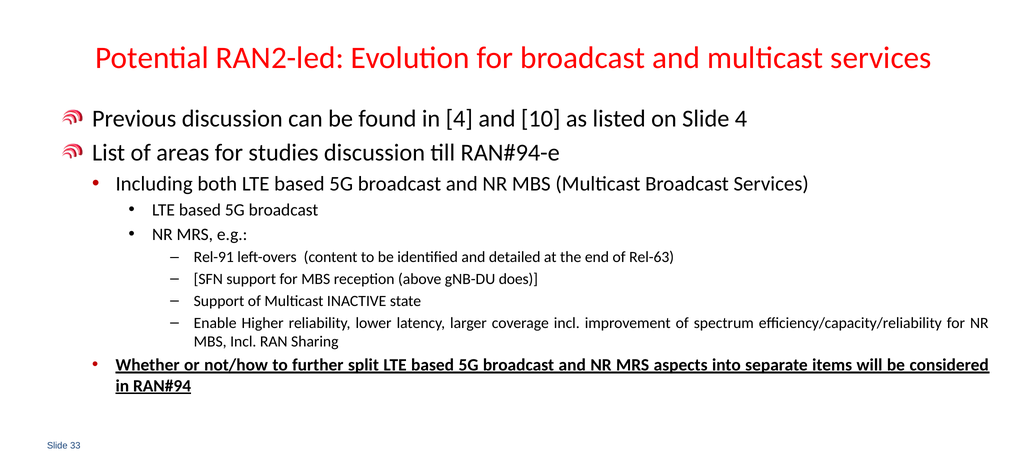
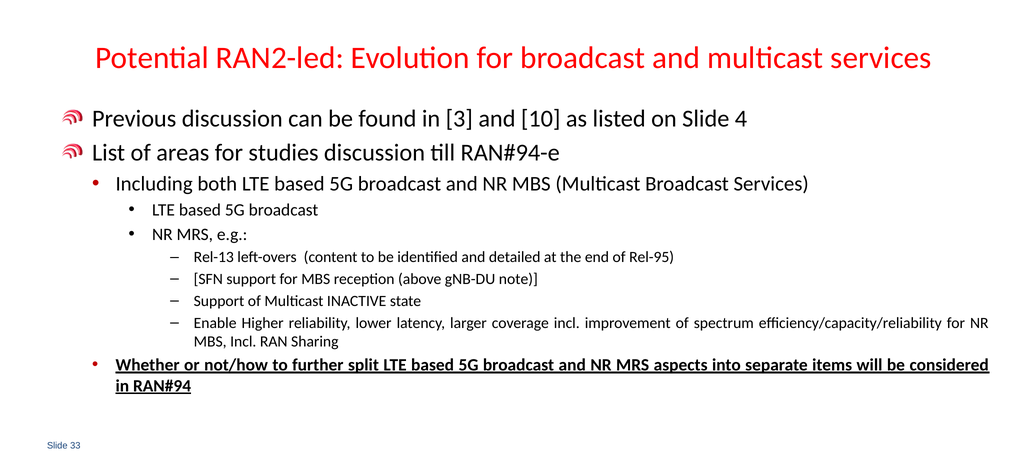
in 4: 4 -> 3
Rel-91: Rel-91 -> Rel-13
Rel-63: Rel-63 -> Rel-95
does: does -> note
